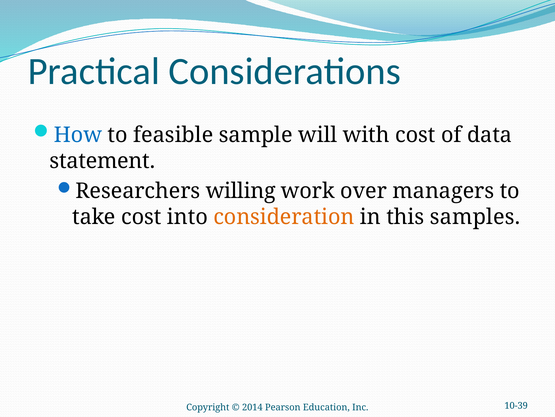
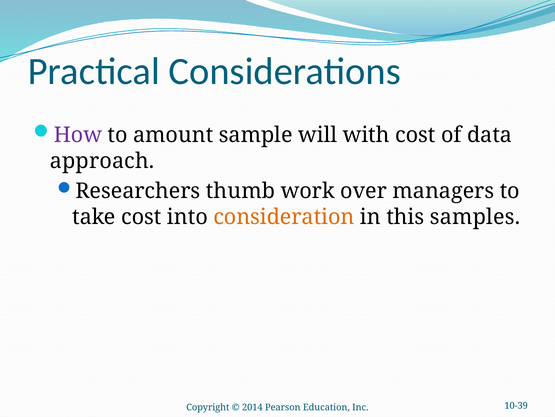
How colour: blue -> purple
feasible: feasible -> amount
statement: statement -> approach
willing: willing -> thumb
